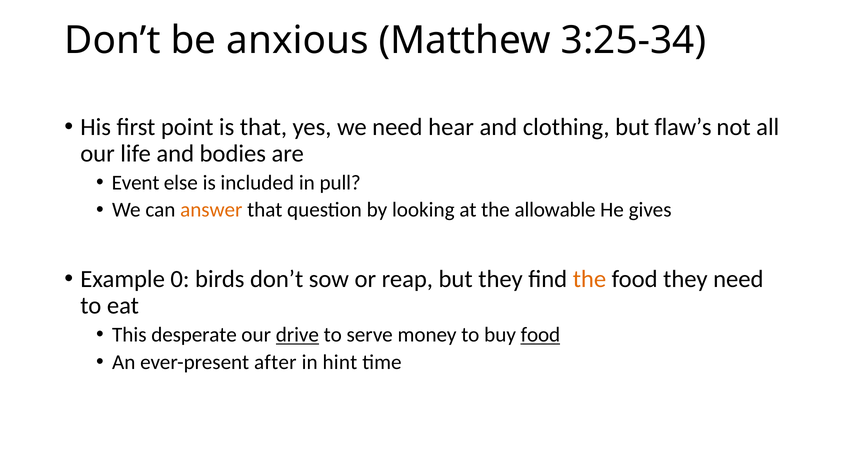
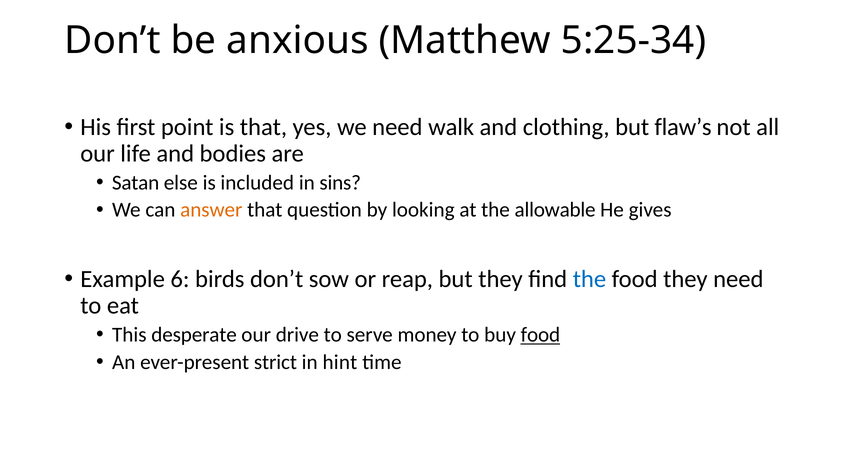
3:25-34: 3:25-34 -> 5:25-34
hear: hear -> walk
Event: Event -> Satan
pull: pull -> sins
0: 0 -> 6
the at (589, 279) colour: orange -> blue
drive underline: present -> none
after: after -> strict
